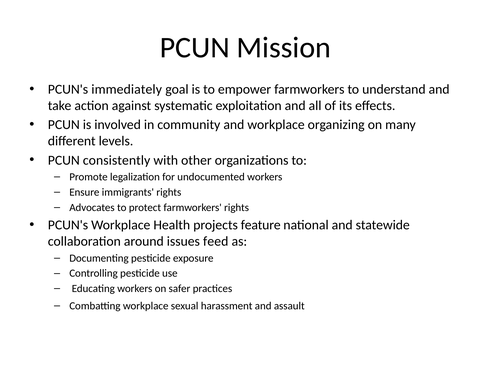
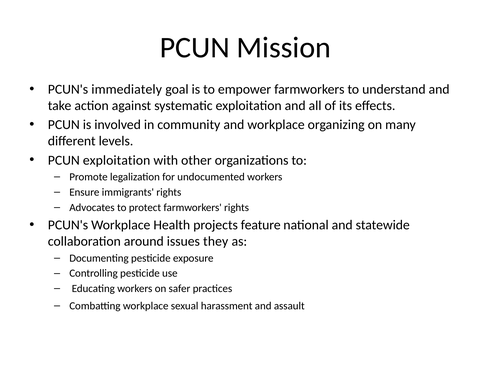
PCUN consistently: consistently -> exploitation
feed: feed -> they
